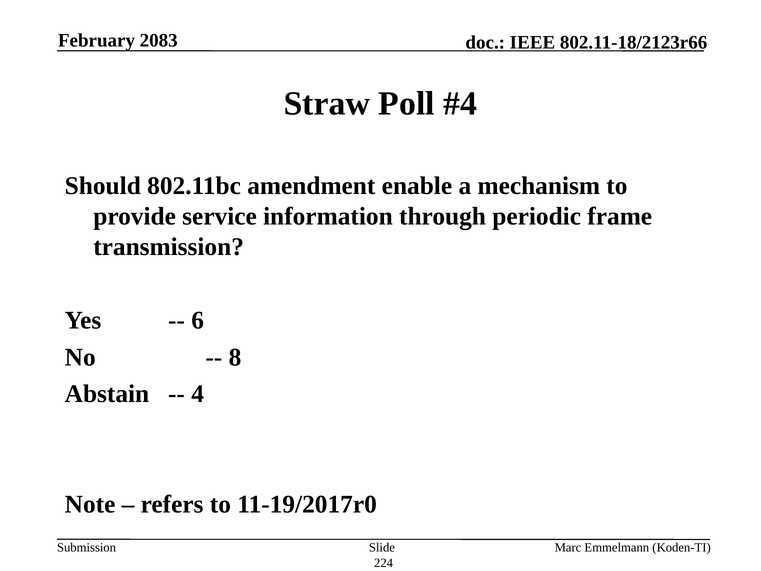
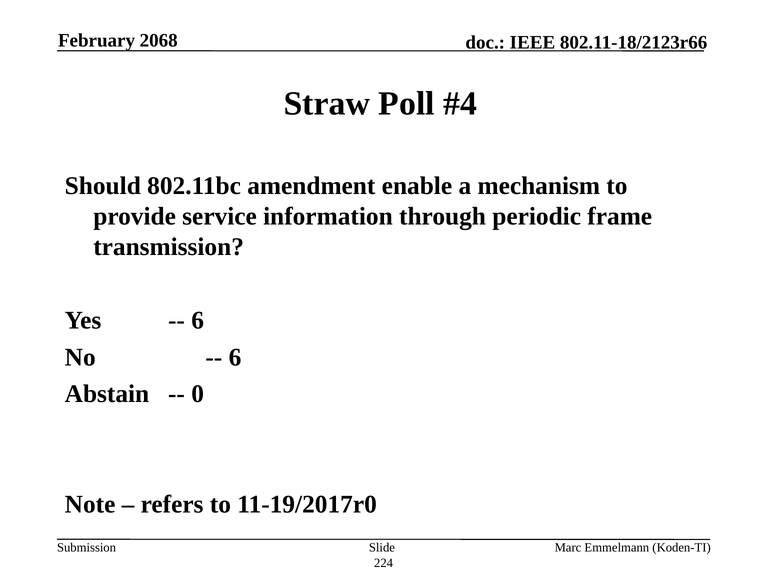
2083: 2083 -> 2068
8 at (235, 357): 8 -> 6
4: 4 -> 0
